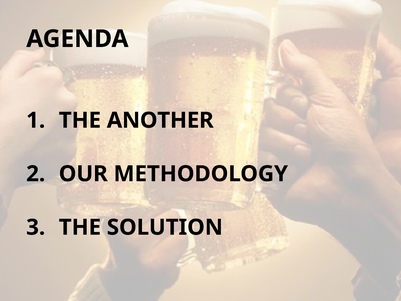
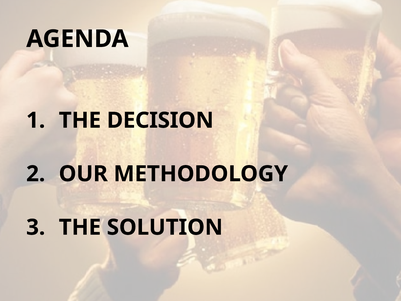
ANOTHER: ANOTHER -> DECISION
